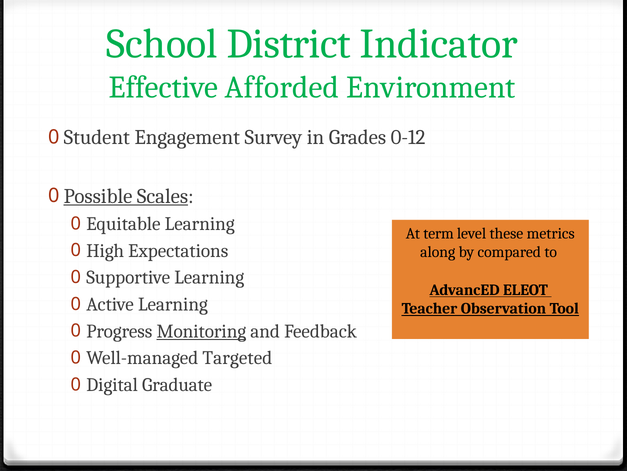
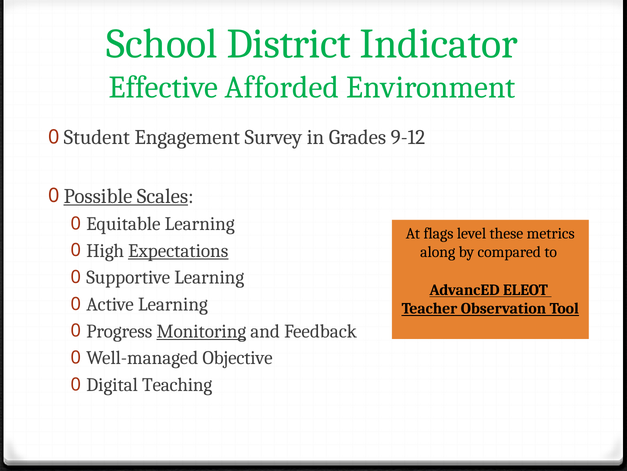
0-12: 0-12 -> 9-12
term: term -> flags
Expectations underline: none -> present
Targeted: Targeted -> Objective
Graduate: Graduate -> Teaching
